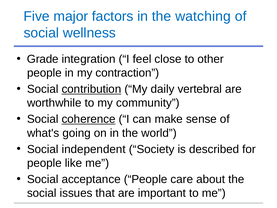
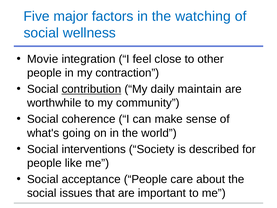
Grade: Grade -> Movie
vertebral: vertebral -> maintain
coherence underline: present -> none
independent: independent -> interventions
